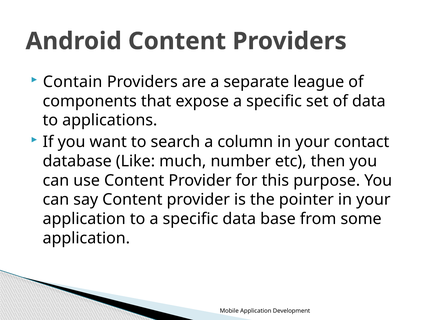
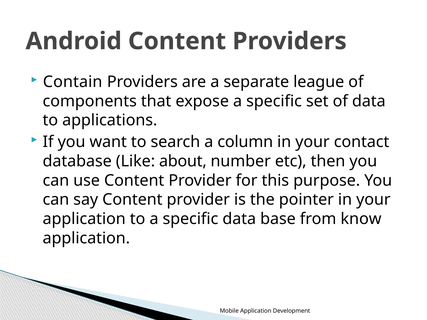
much: much -> about
some: some -> know
